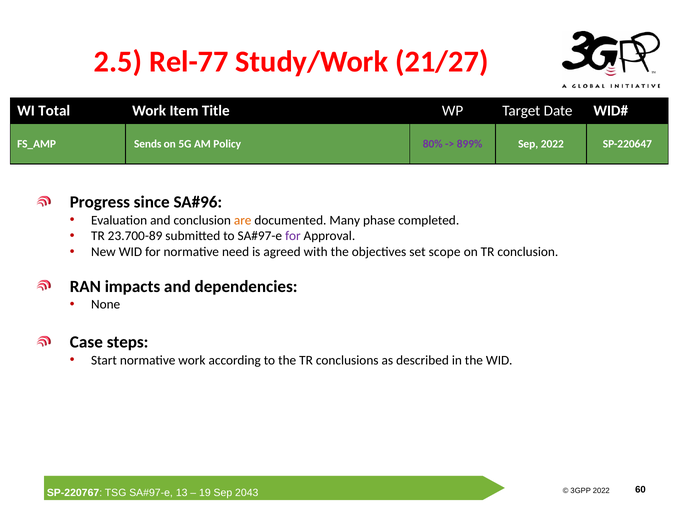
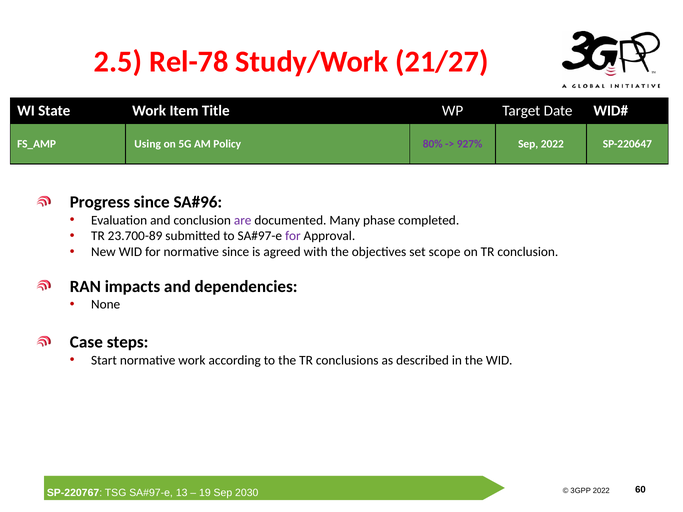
Rel-77: Rel-77 -> Rel-78
Total: Total -> State
Sends: Sends -> Using
899%: 899% -> 927%
are colour: orange -> purple
normative need: need -> since
2043: 2043 -> 2030
